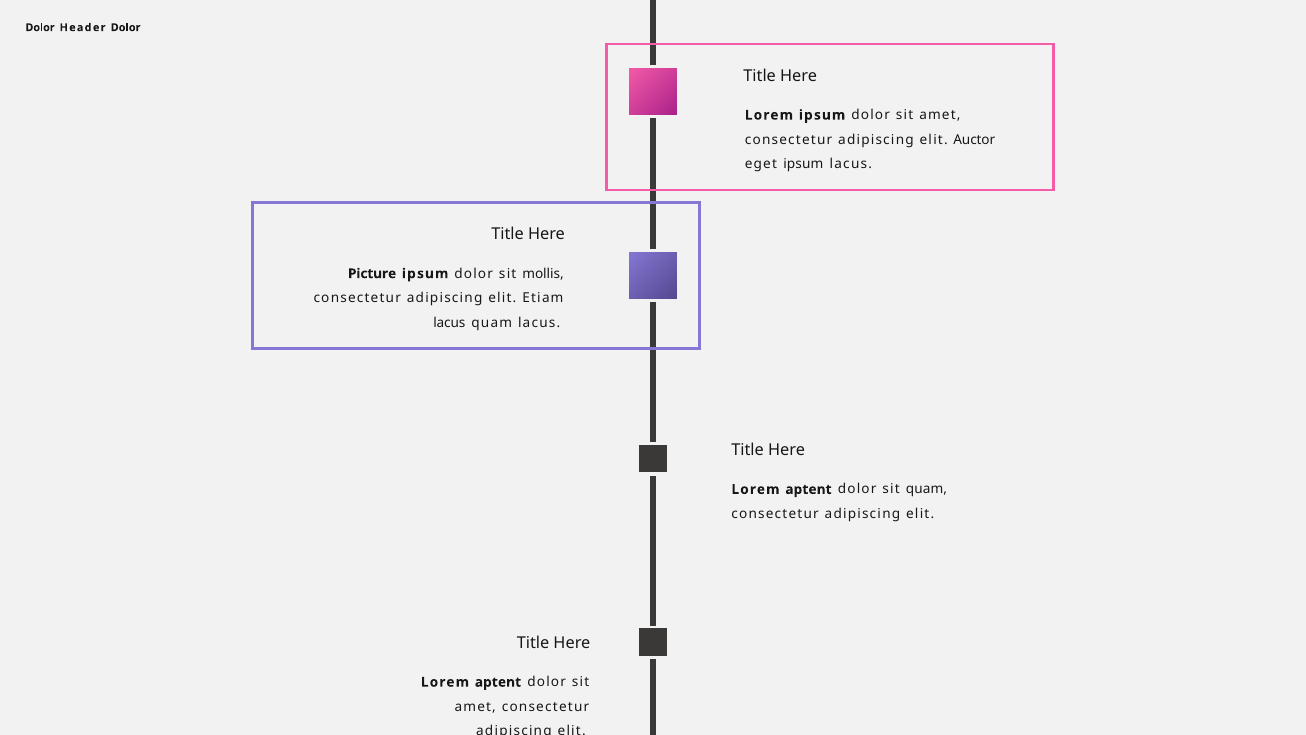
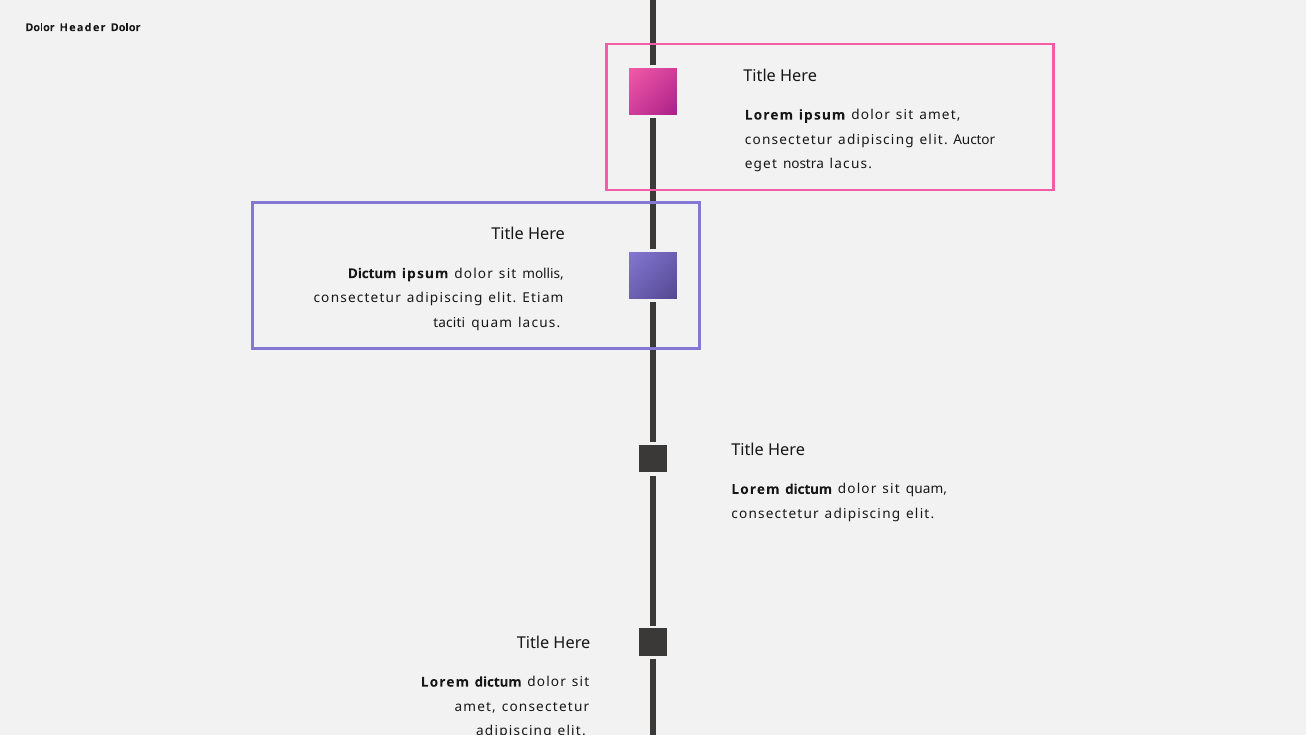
eget ipsum: ipsum -> nostra
Picture at (372, 274): Picture -> Dictum
lacus at (449, 323): lacus -> taciti
aptent at (808, 489): aptent -> dictum
aptent at (498, 682): aptent -> dictum
